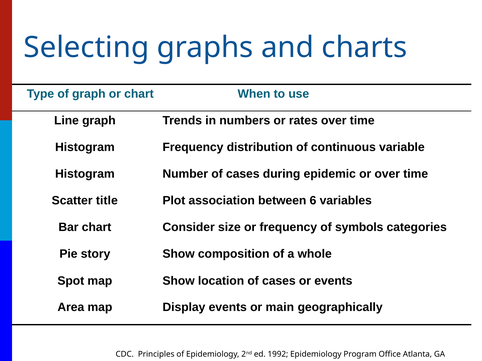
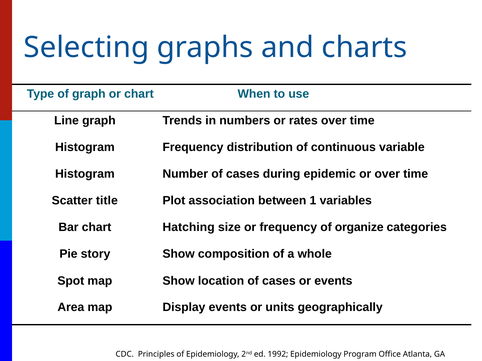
6: 6 -> 1
Consider: Consider -> Hatching
symbols: symbols -> organize
main: main -> units
